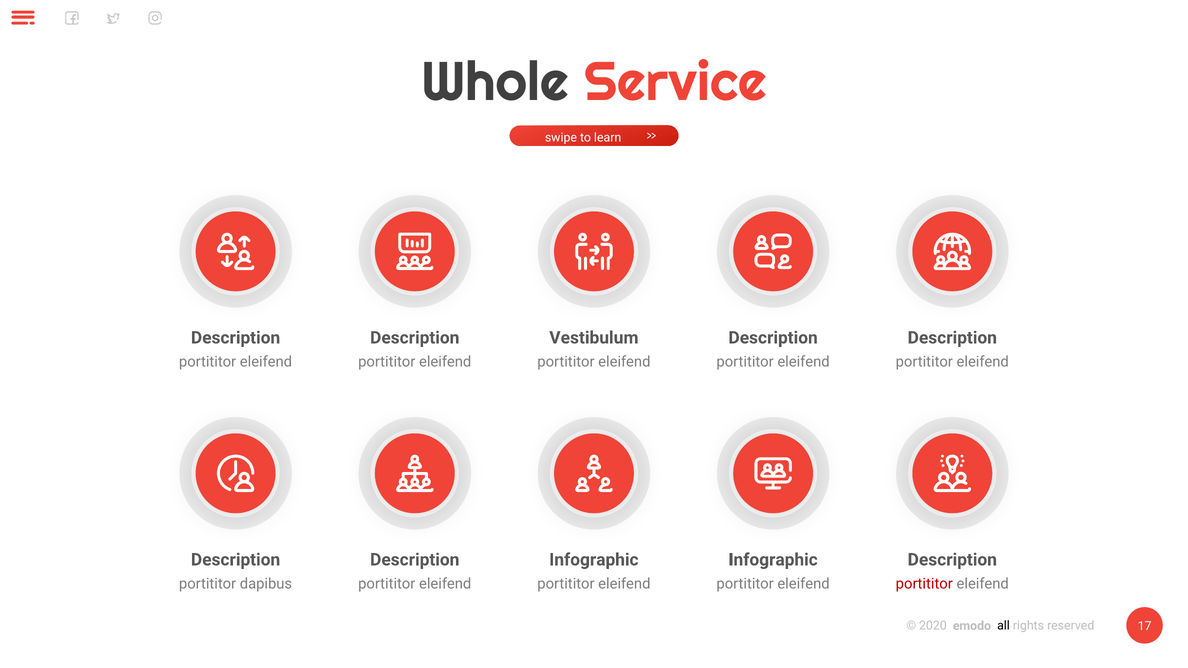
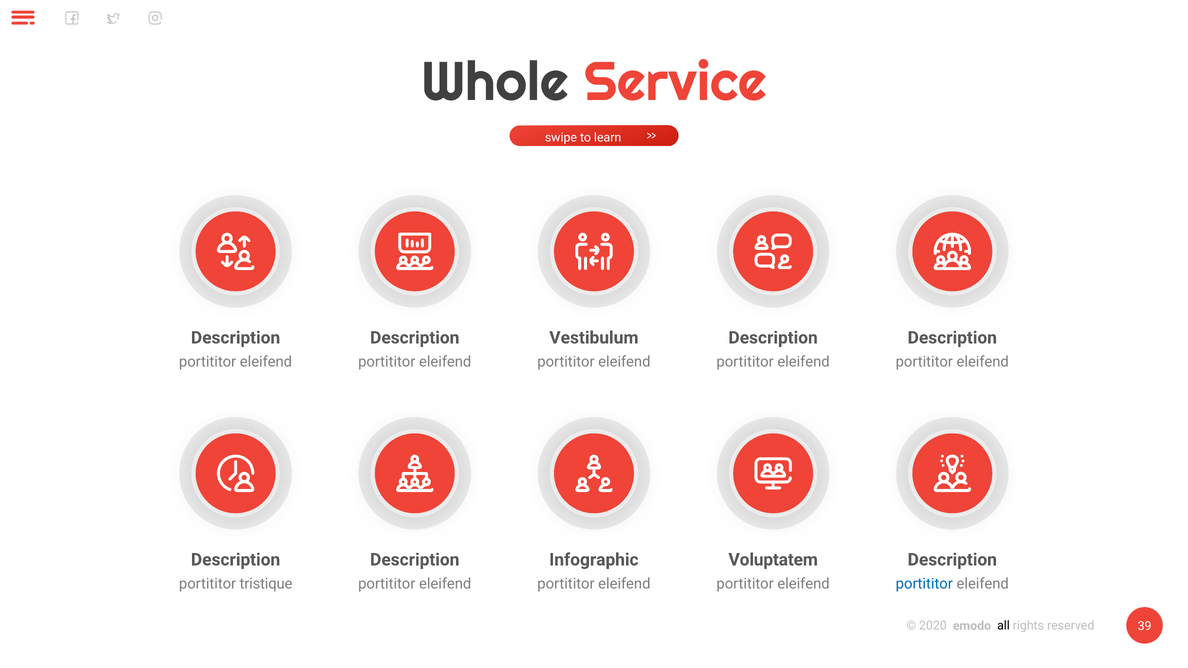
Infographic at (773, 560): Infographic -> Voluptatem
dapibus: dapibus -> tristique
portititor at (924, 584) colour: red -> blue
17: 17 -> 39
